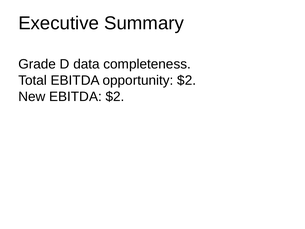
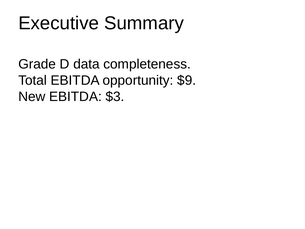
opportunity $2: $2 -> $9
EBITDA $2: $2 -> $3
